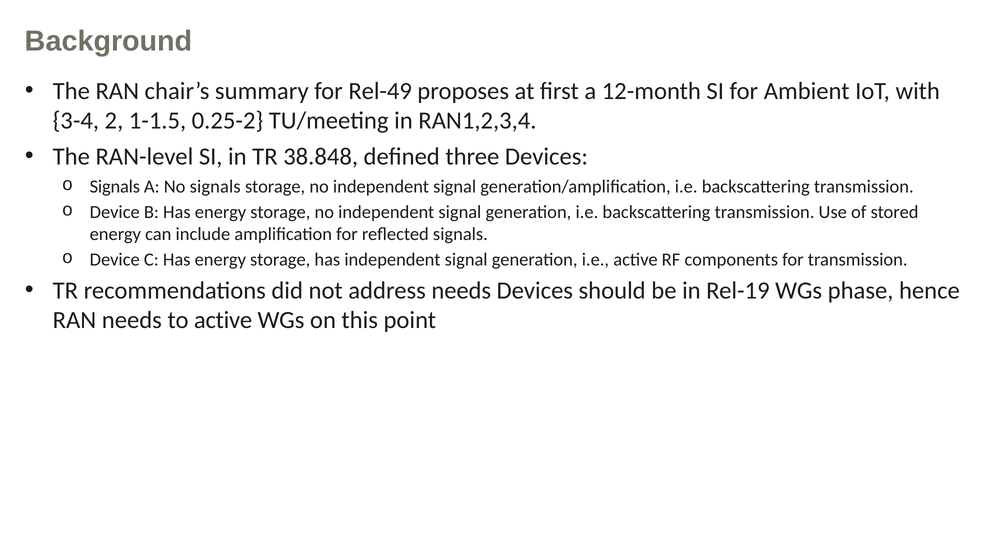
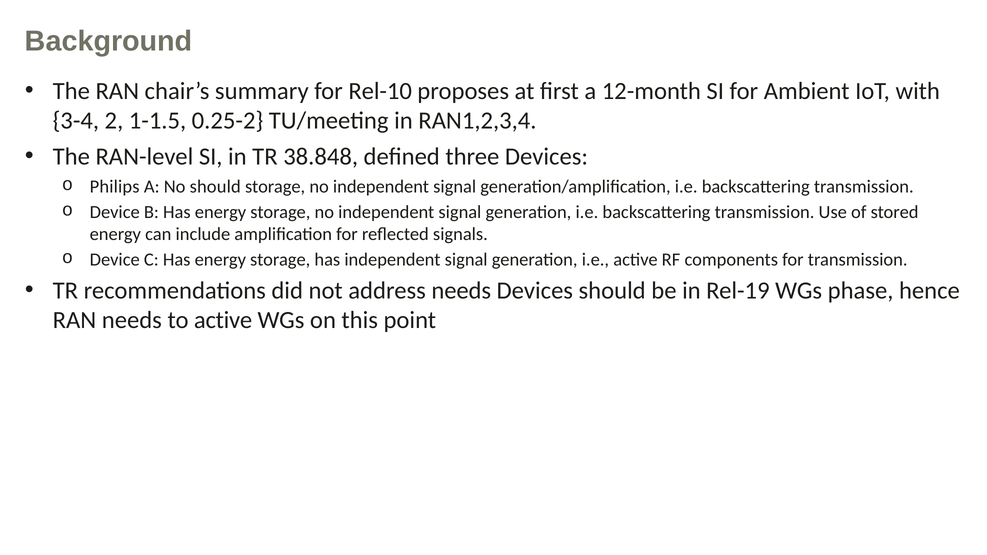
Rel-49: Rel-49 -> Rel-10
Signals at (115, 187): Signals -> Philips
No signals: signals -> should
